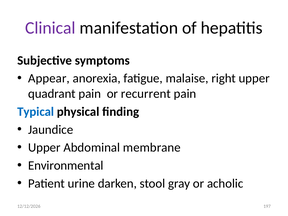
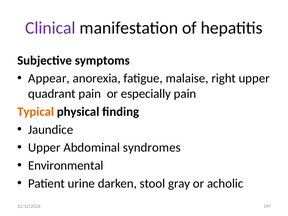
recurrent: recurrent -> especially
Typical colour: blue -> orange
membrane: membrane -> syndromes
